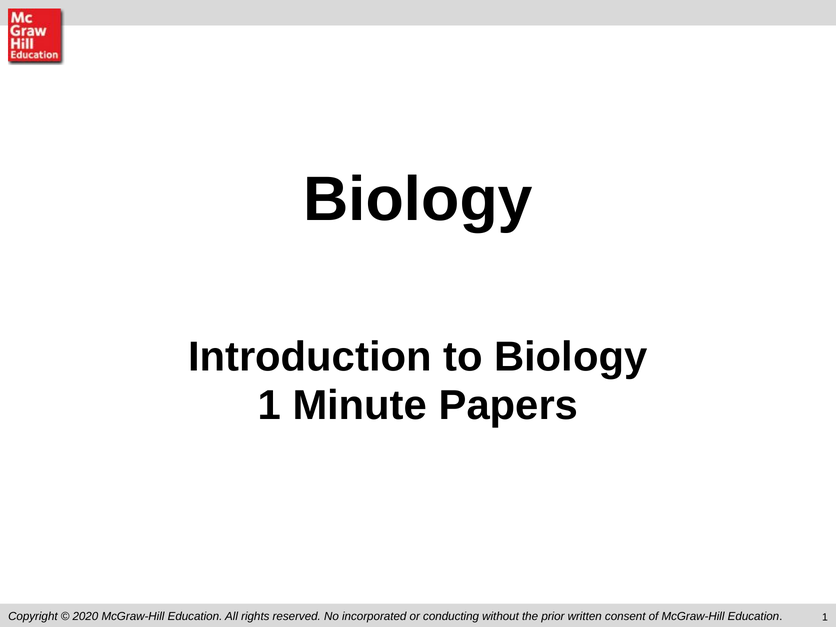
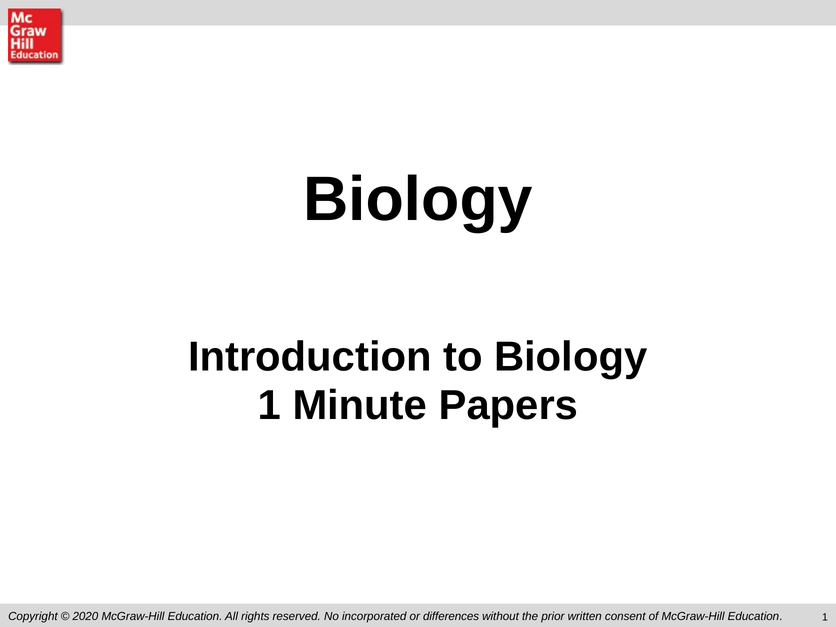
conducting: conducting -> differences
